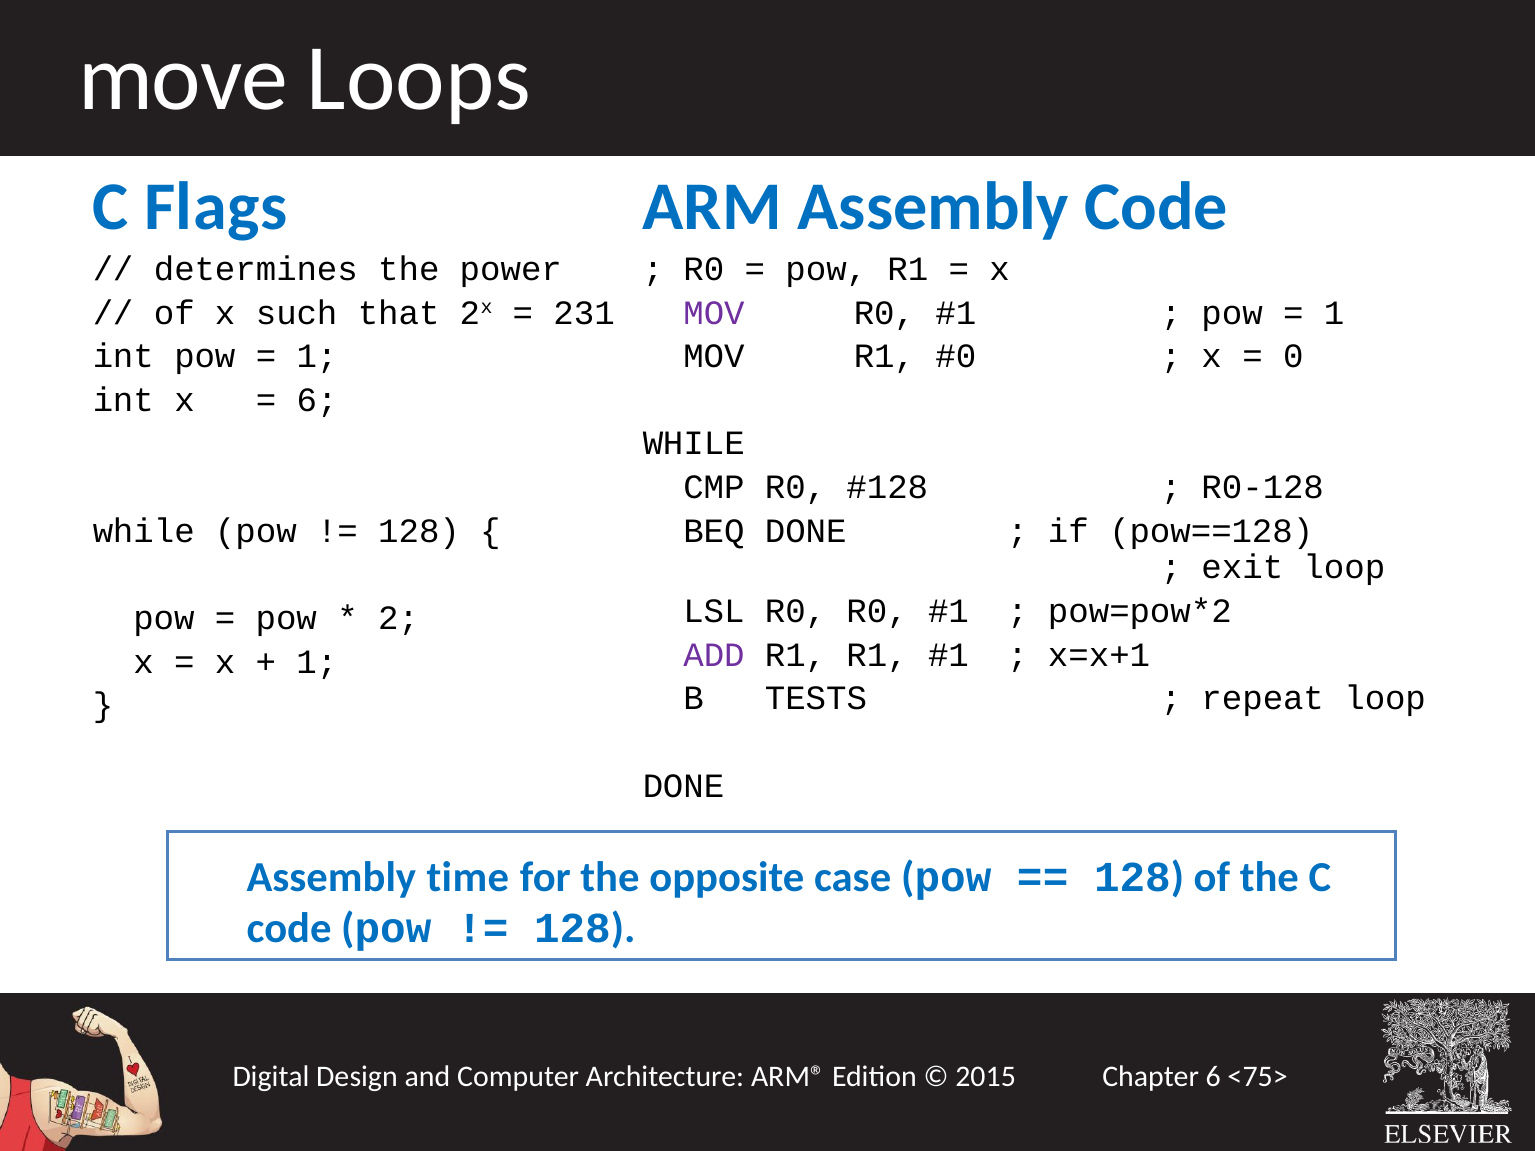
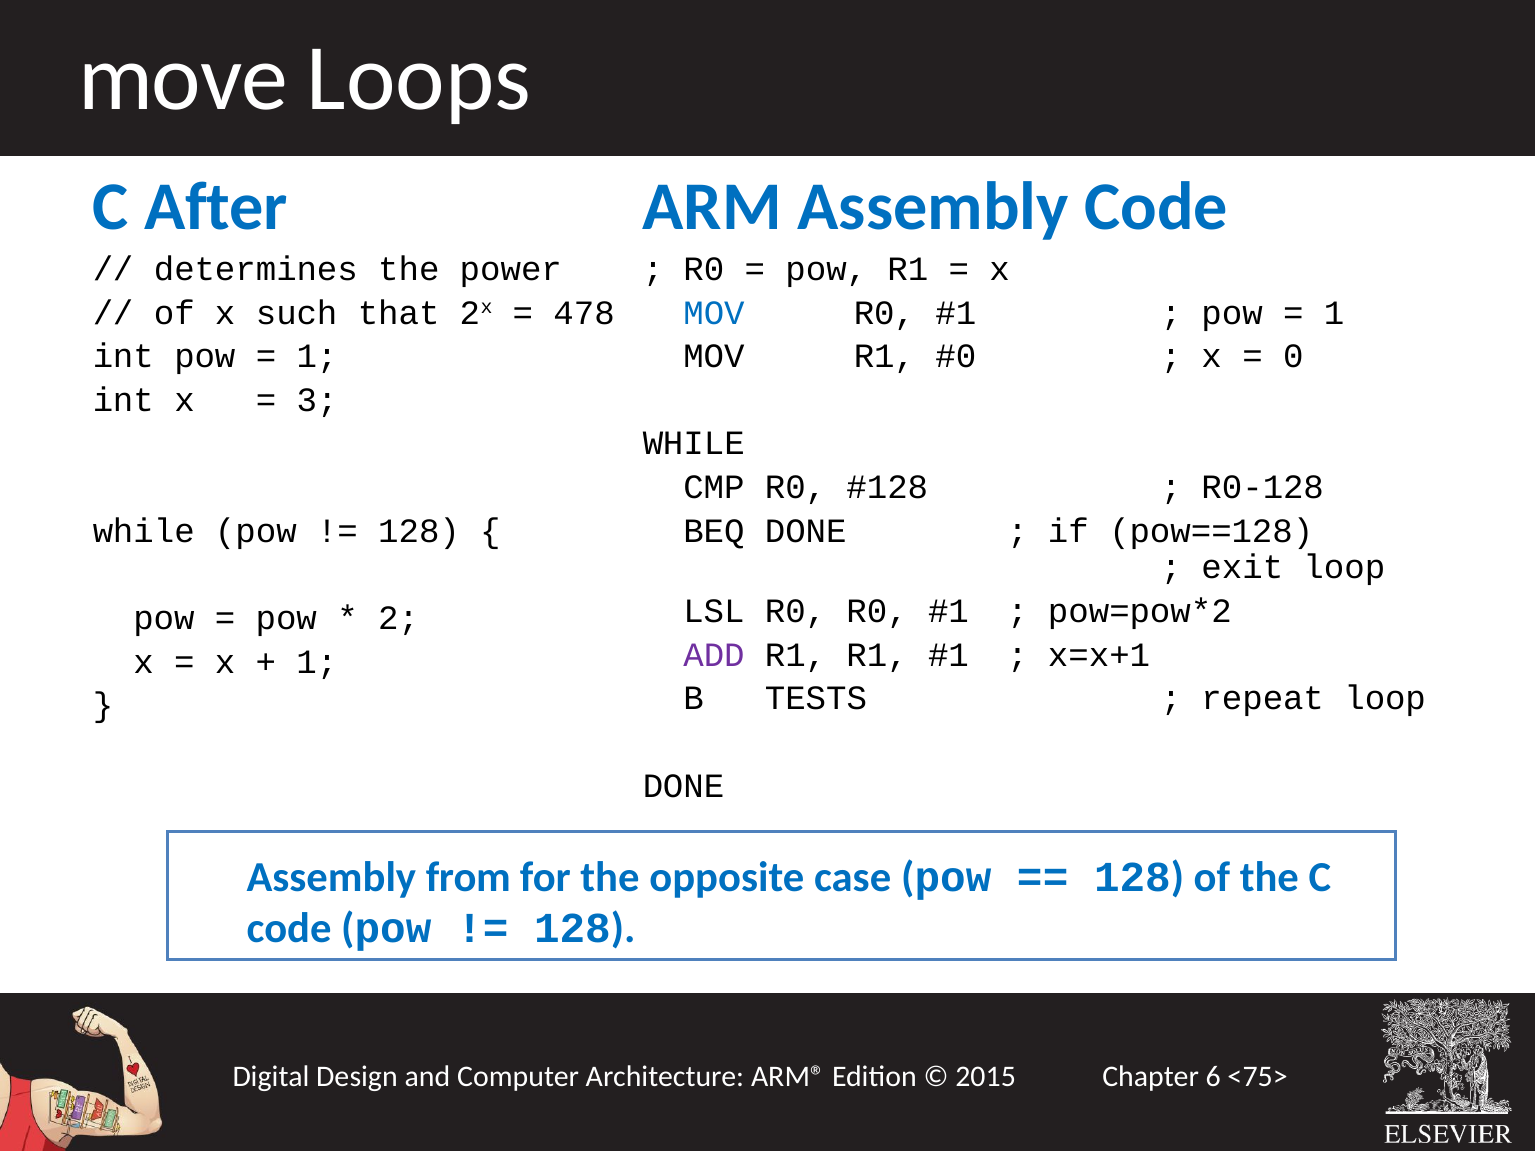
Flags: Flags -> After
231: 231 -> 478
MOV at (714, 313) colour: purple -> blue
6 at (317, 400): 6 -> 3
time: time -> from
